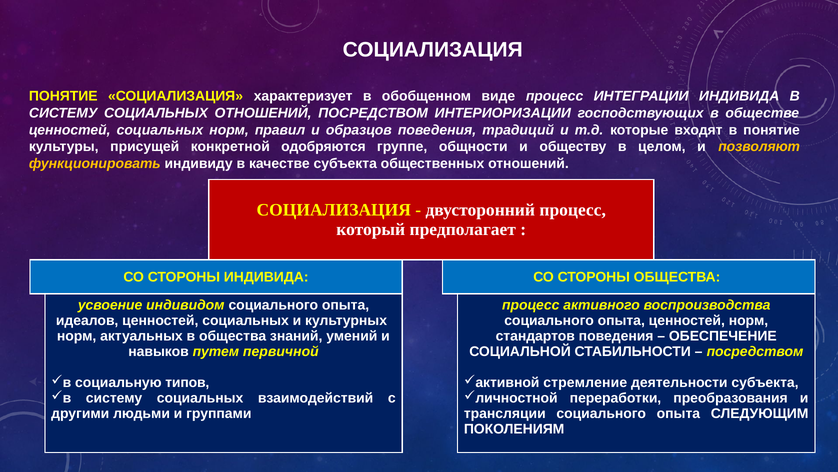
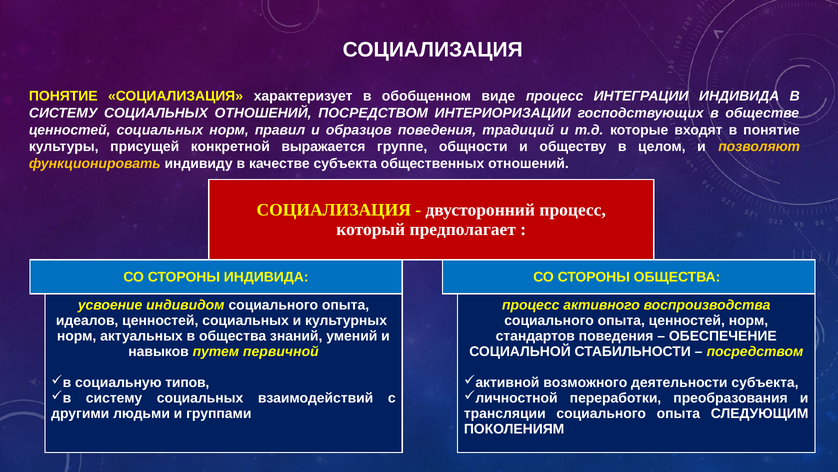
одобряются: одобряются -> выражается
стремление: стремление -> возможного
